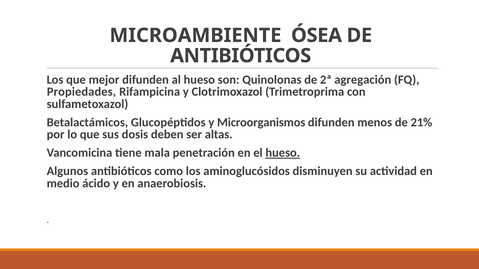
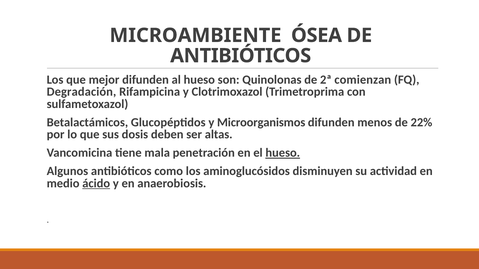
agregación: agregación -> comienzan
Propiedades: Propiedades -> Degradación
21%: 21% -> 22%
ácido underline: none -> present
